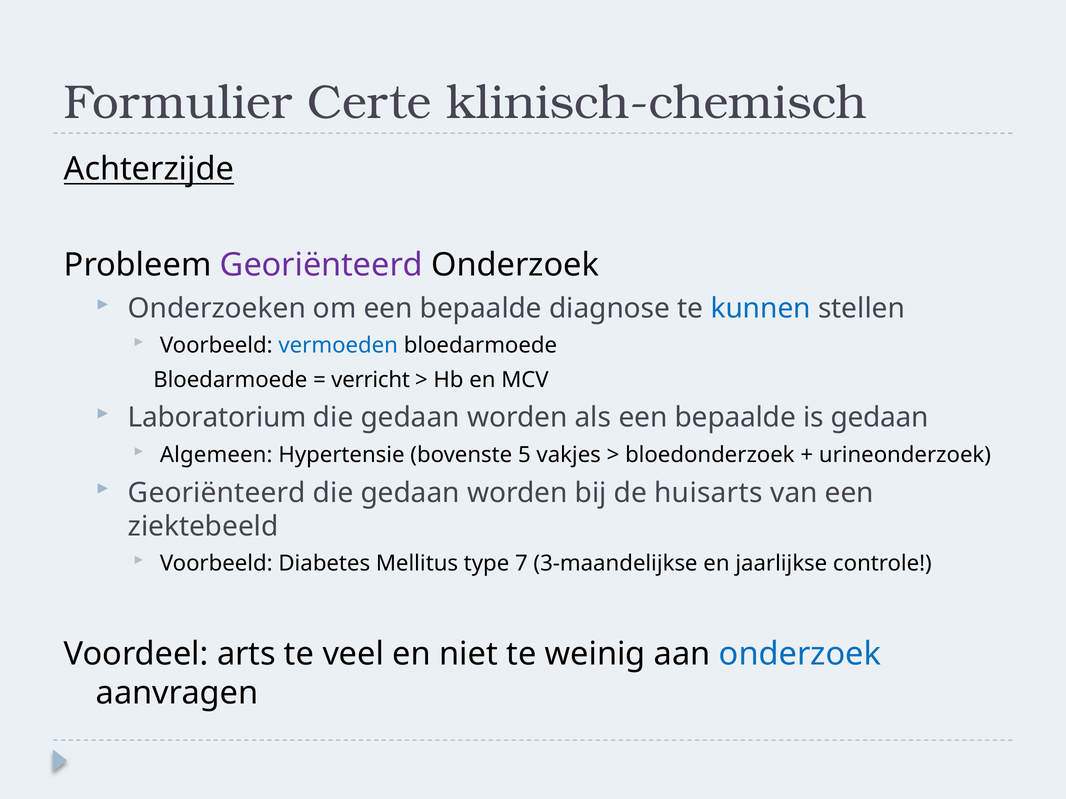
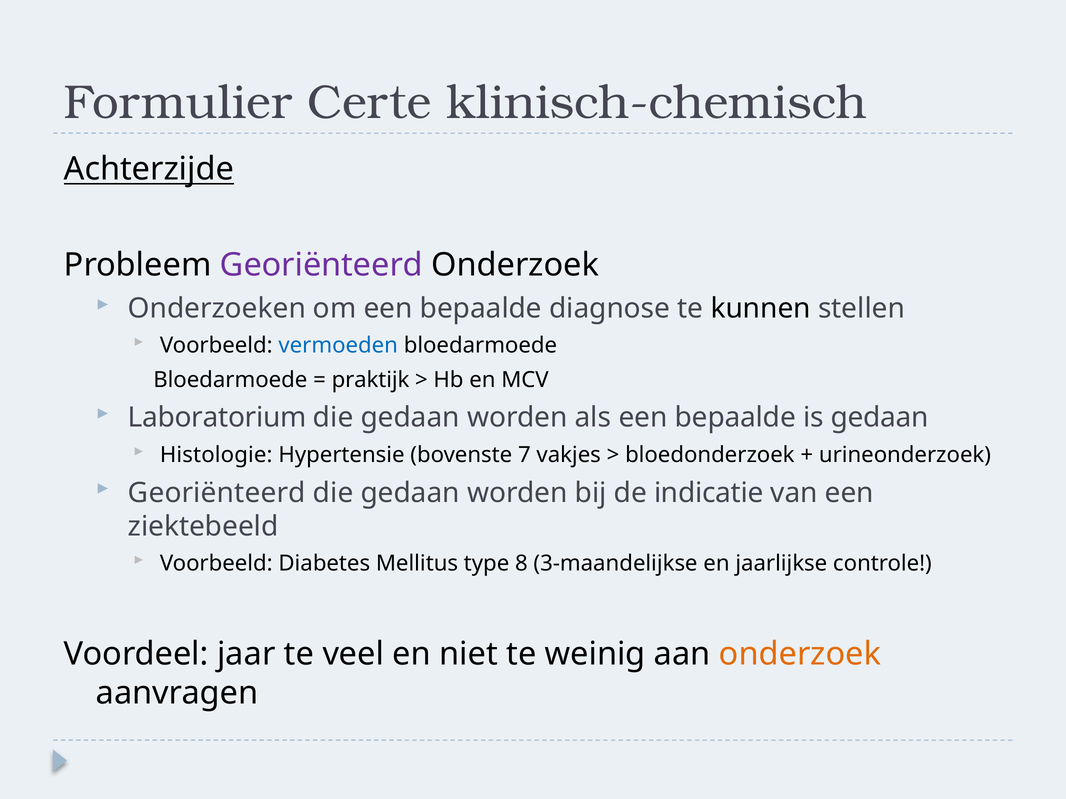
kunnen colour: blue -> black
verricht: verricht -> praktijk
Algemeen: Algemeen -> Histologie
5: 5 -> 7
huisarts: huisarts -> indicatie
7: 7 -> 8
arts: arts -> jaar
onderzoek at (800, 654) colour: blue -> orange
